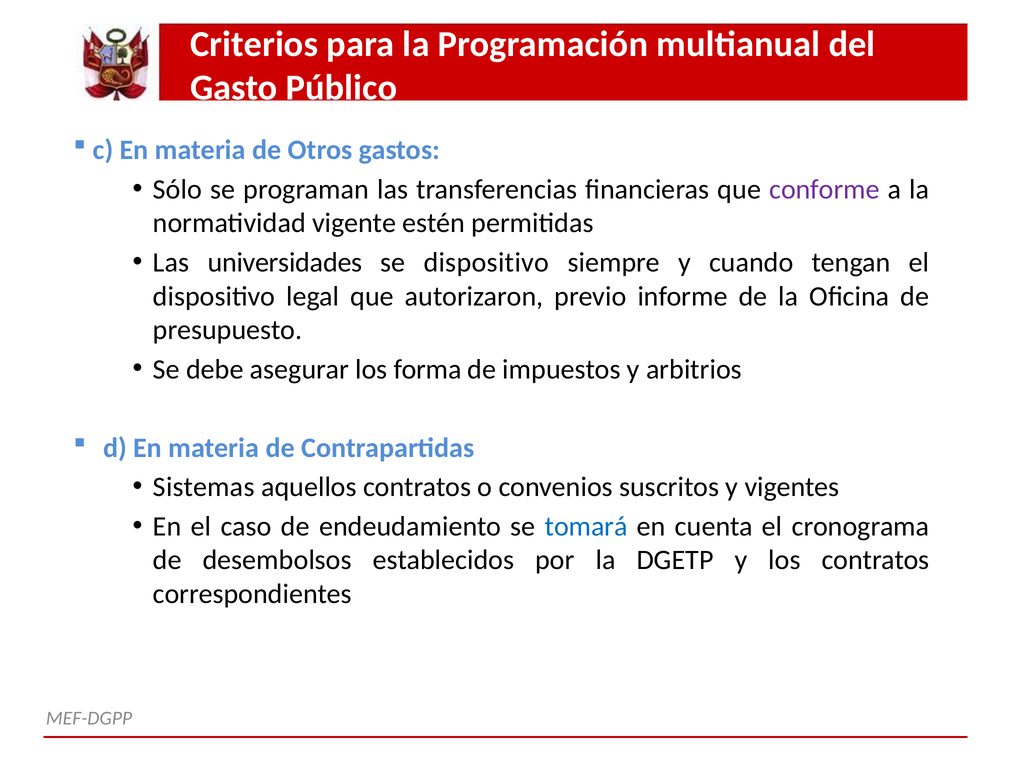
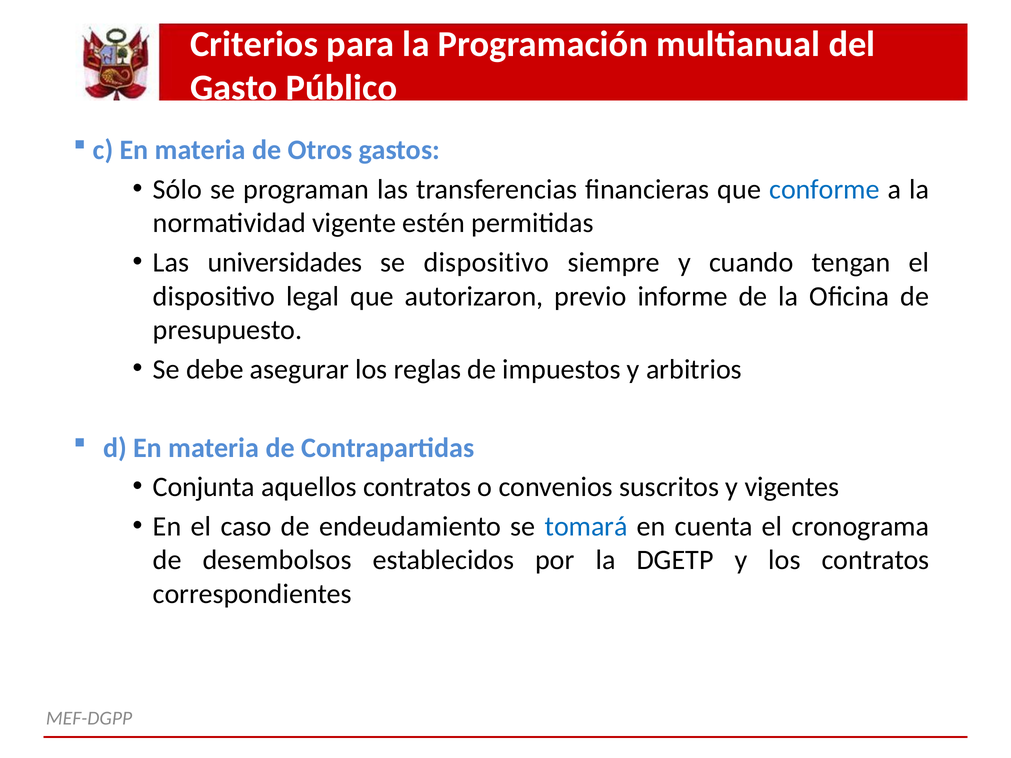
conforme colour: purple -> blue
forma: forma -> reglas
Sistemas: Sistemas -> Conjunta
